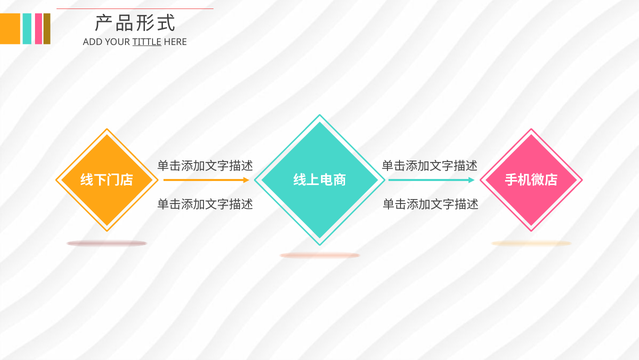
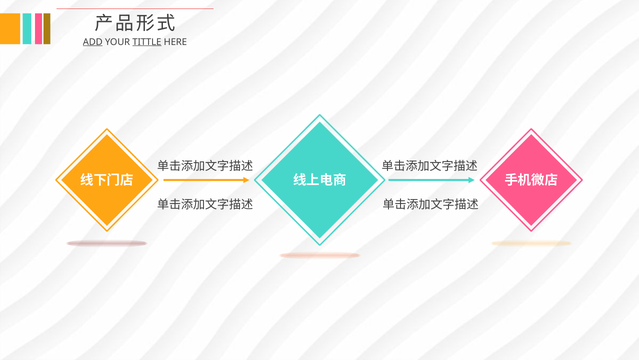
ADD underline: none -> present
